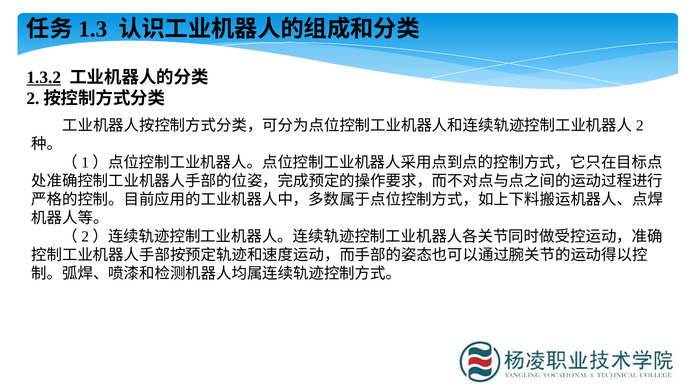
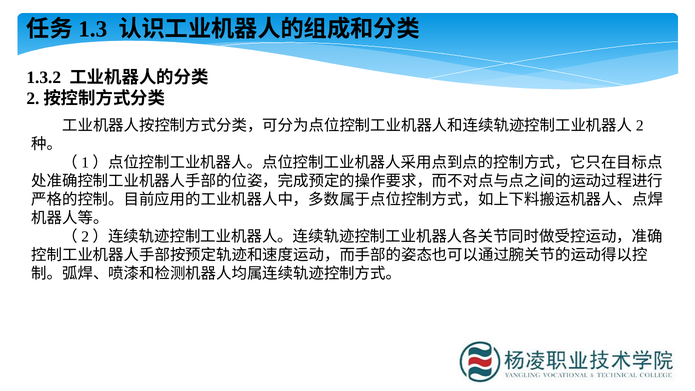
1.3.2 underline: present -> none
